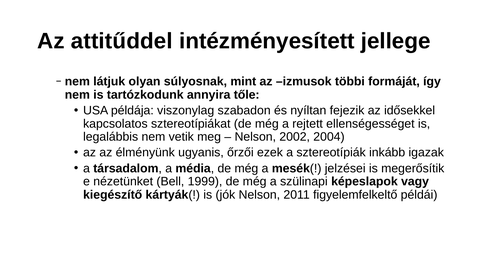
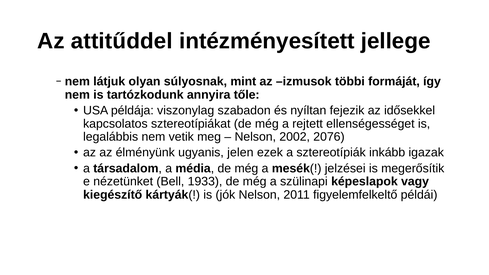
2004: 2004 -> 2076
őrzői: őrzői -> jelen
1999: 1999 -> 1933
